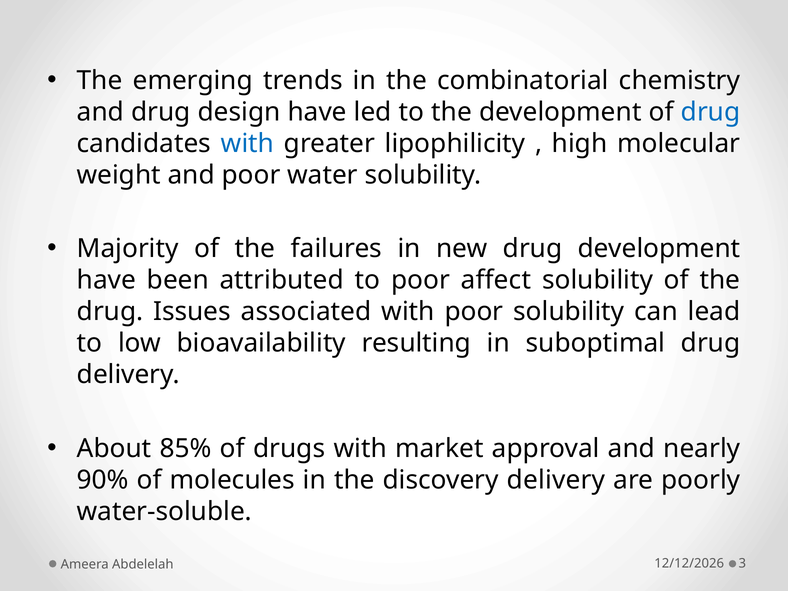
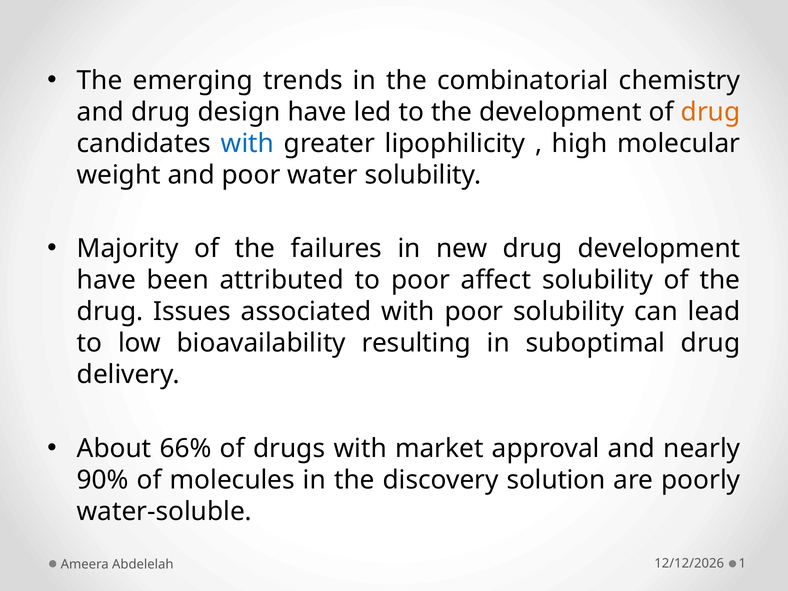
drug at (711, 112) colour: blue -> orange
85%: 85% -> 66%
discovery delivery: delivery -> solution
3: 3 -> 1
